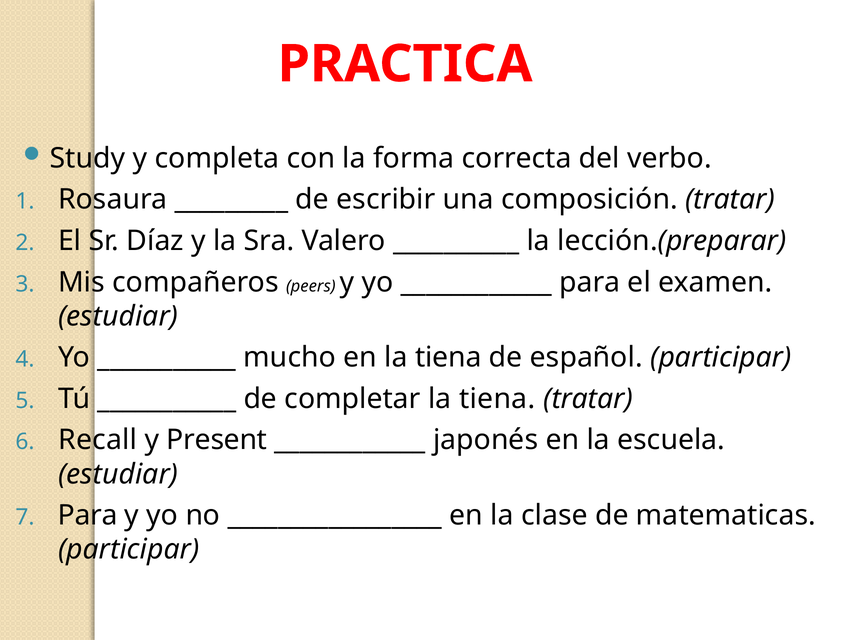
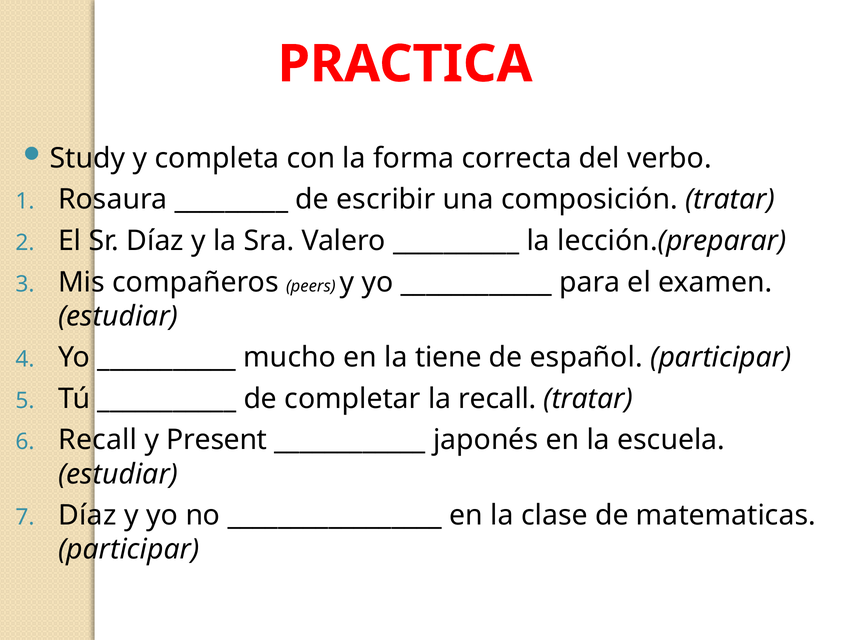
en la tiena: tiena -> tiene
completar la tiena: tiena -> recall
Para at (88, 515): Para -> Díaz
